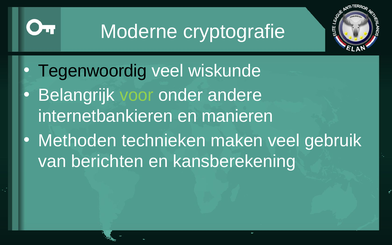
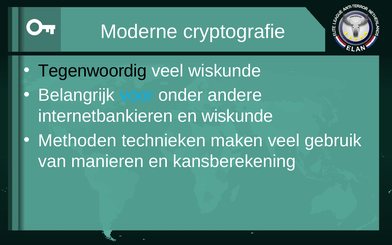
voor colour: light green -> light blue
en manieren: manieren -> wiskunde
berichten: berichten -> manieren
